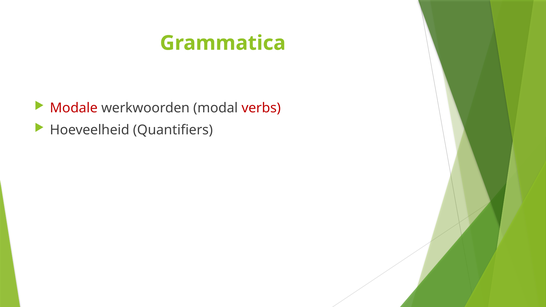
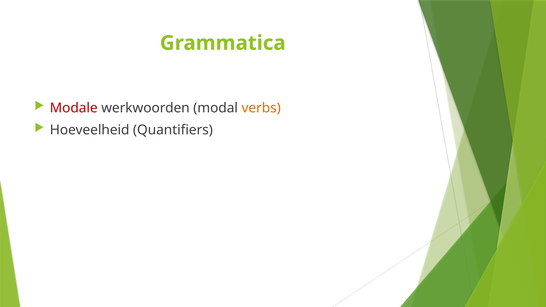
verbs colour: red -> orange
